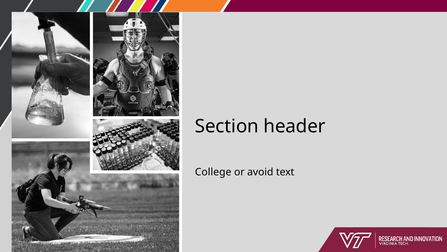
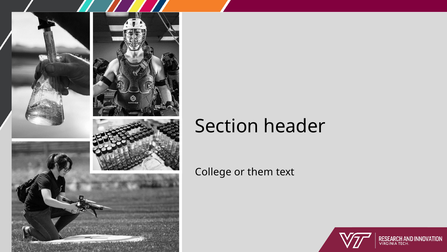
avoid: avoid -> them
